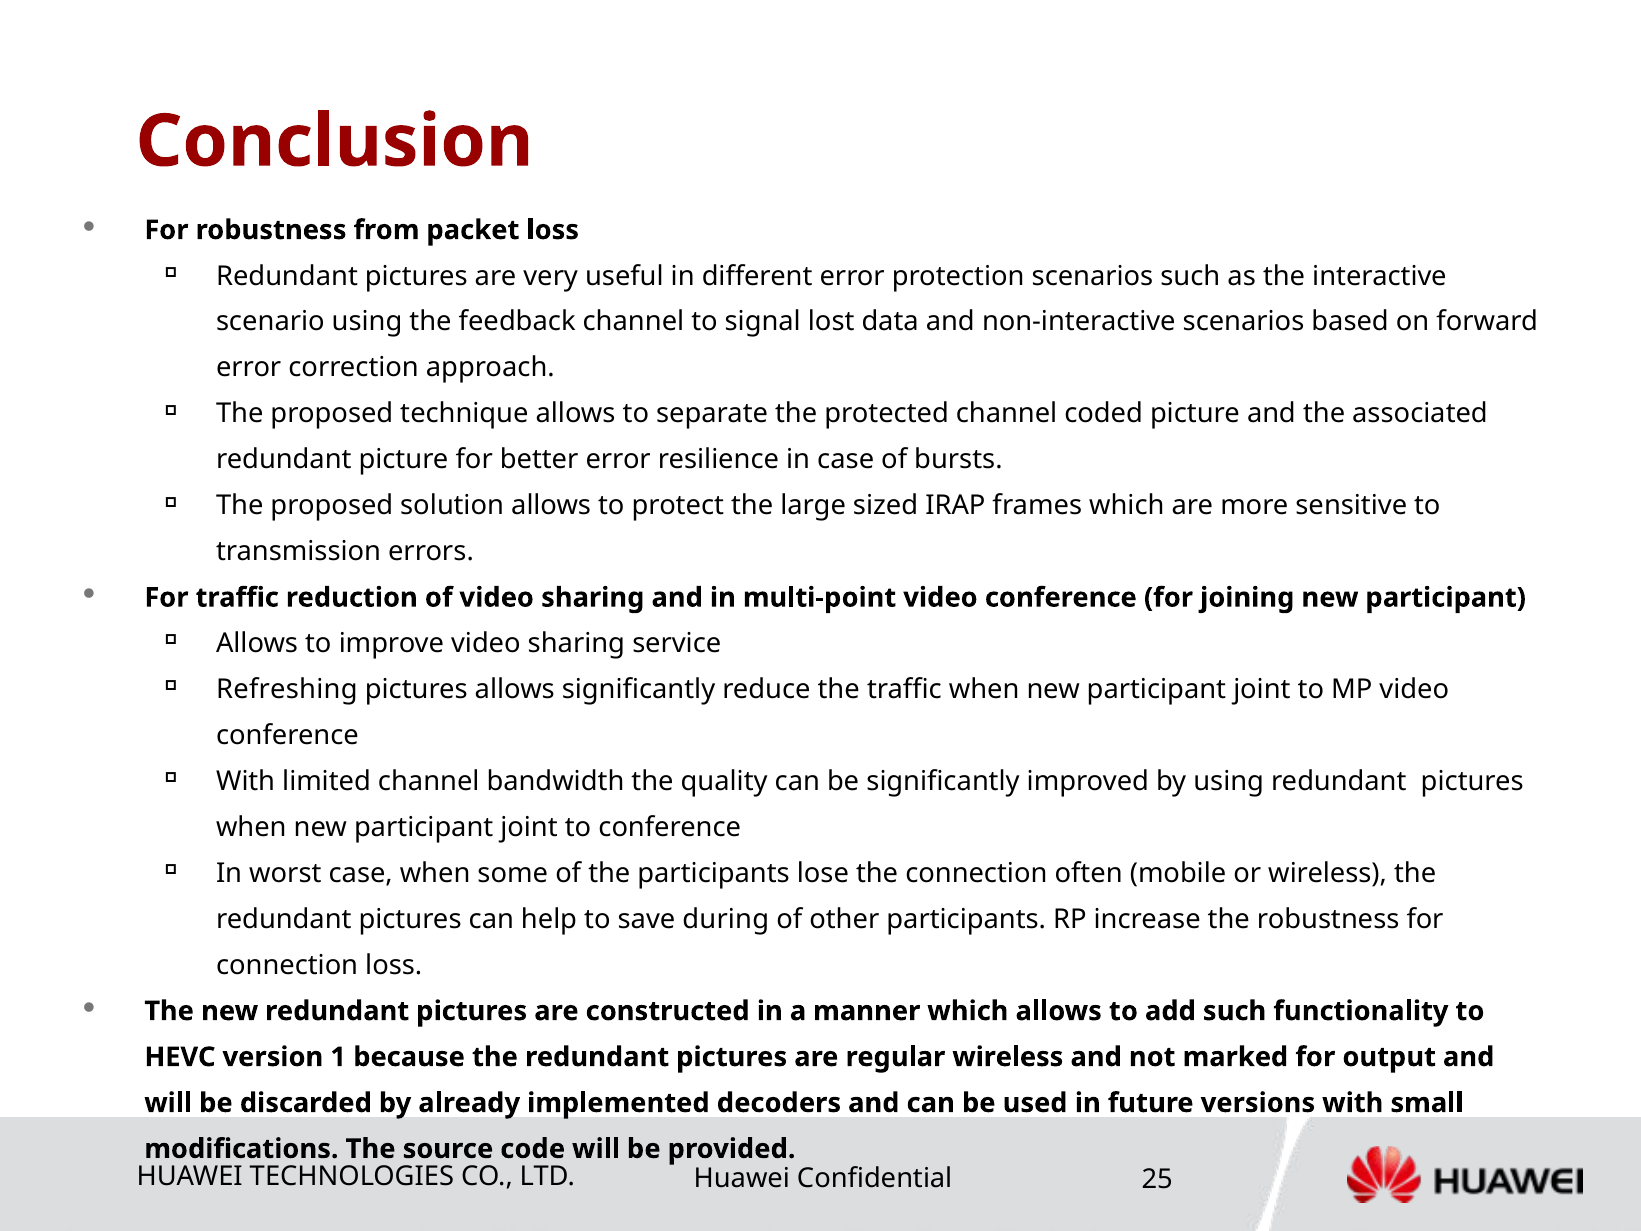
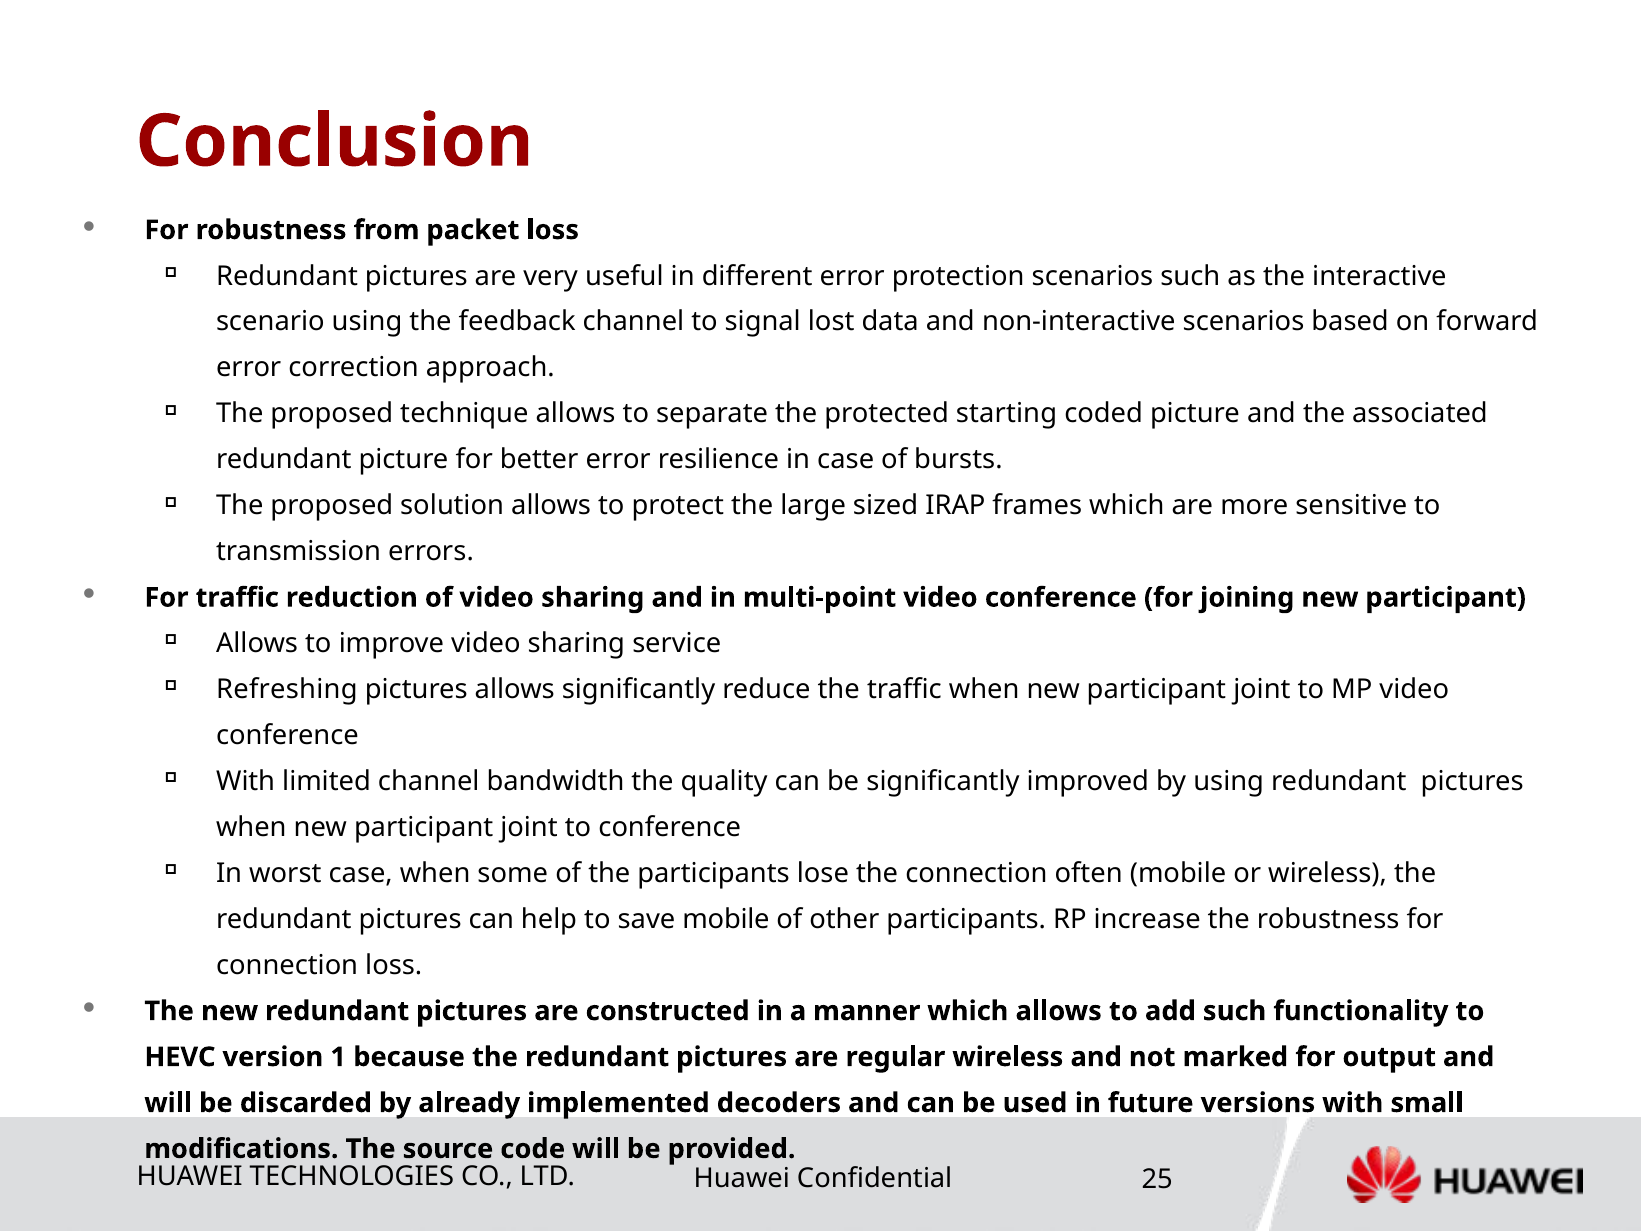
protected channel: channel -> starting
save during: during -> mobile
